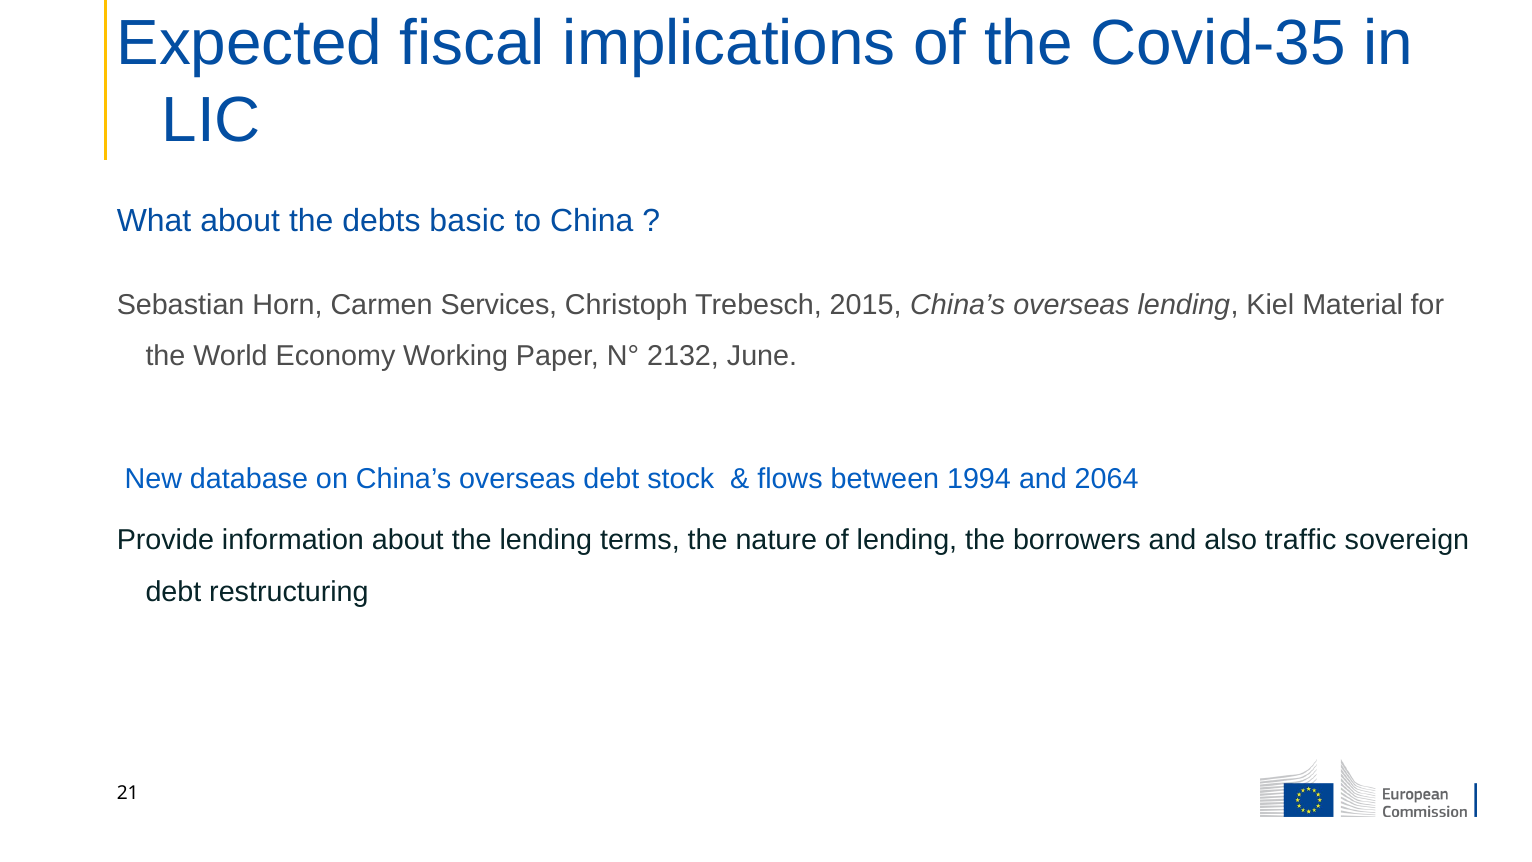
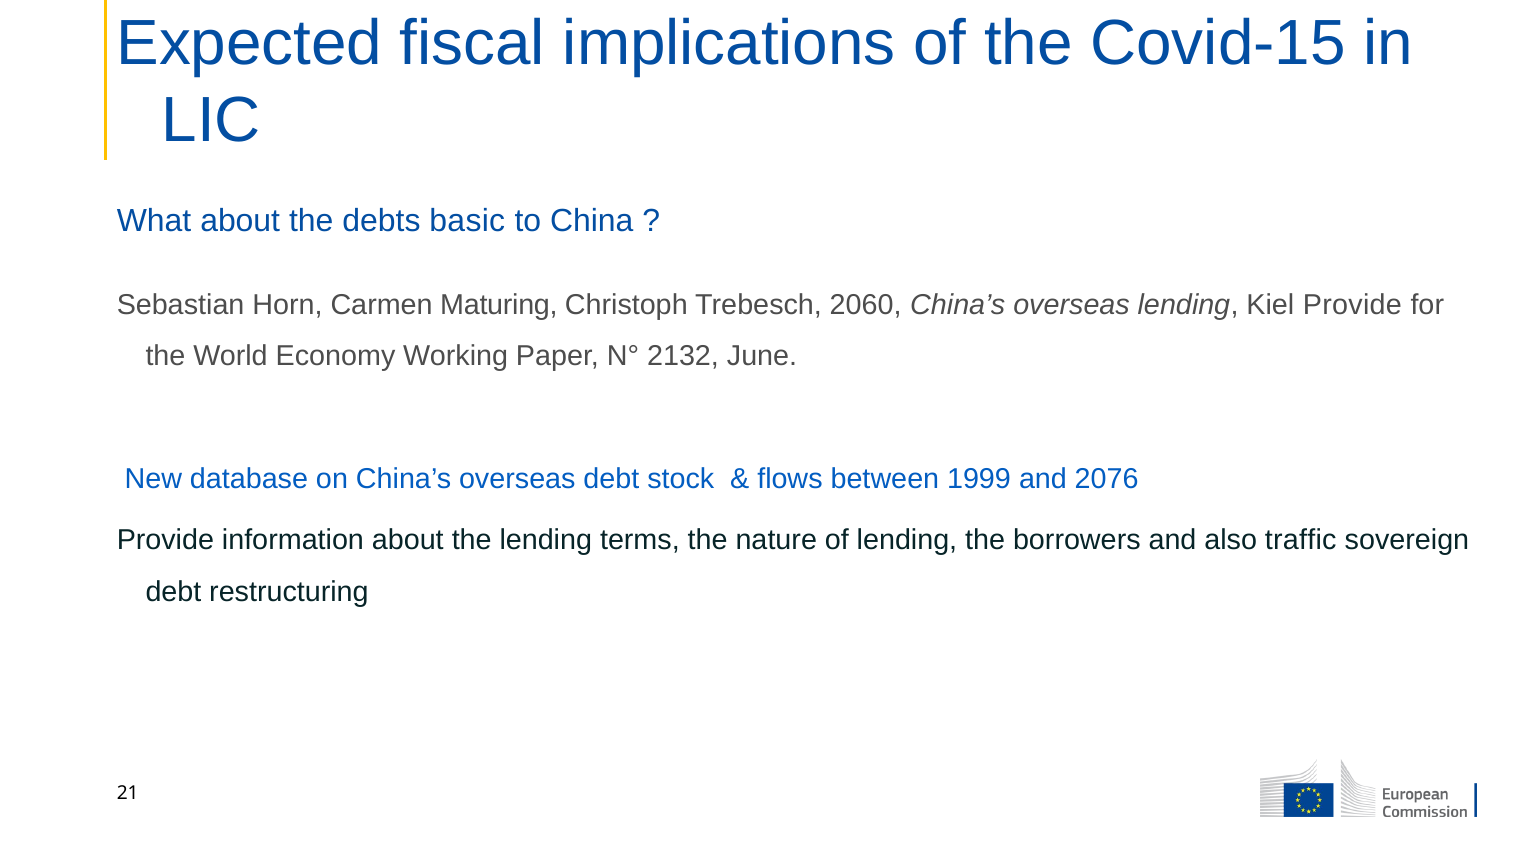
Covid-35: Covid-35 -> Covid-15
Services: Services -> Maturing
2015: 2015 -> 2060
Kiel Material: Material -> Provide
1994: 1994 -> 1999
2064: 2064 -> 2076
